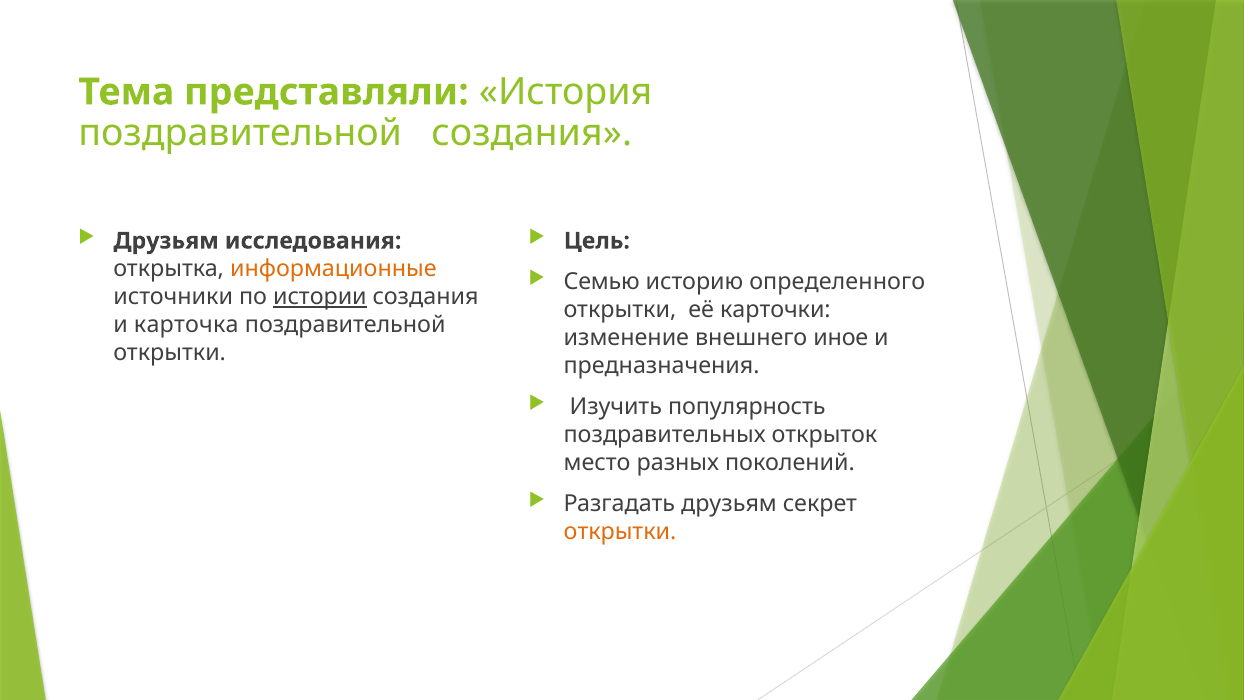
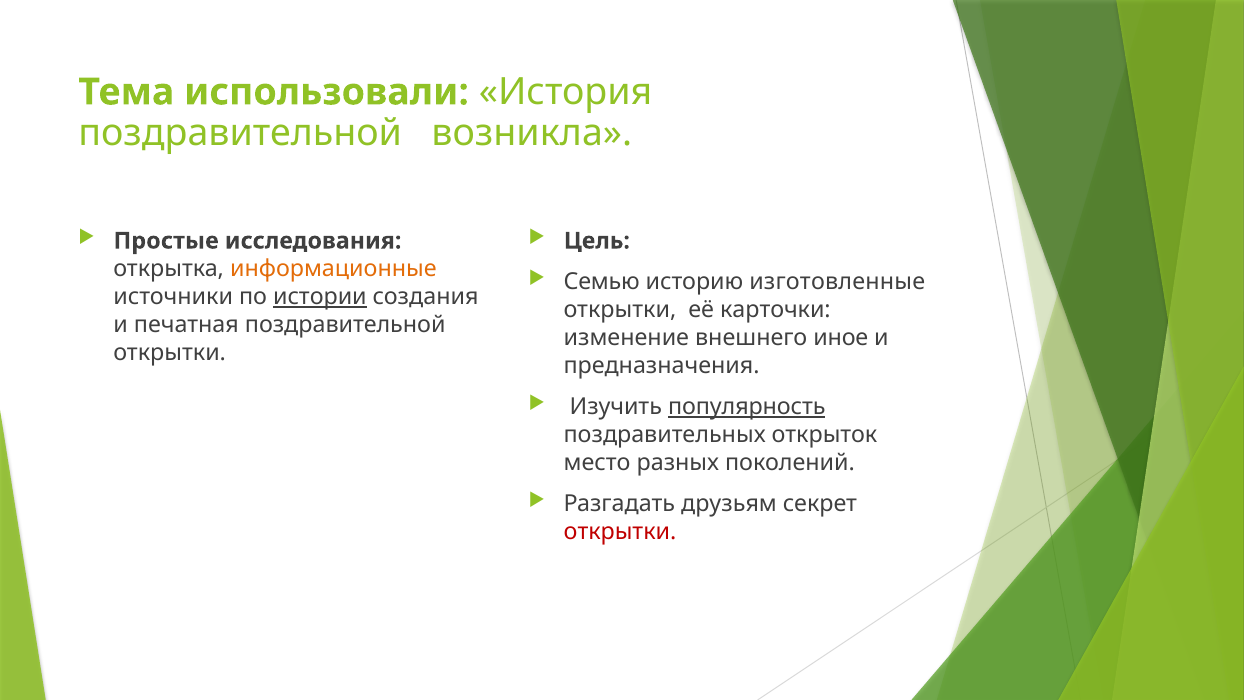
представляли: представляли -> использовали
поздравительной создания: создания -> возникла
Друзьям at (166, 241): Друзьям -> Простые
определенного: определенного -> изготовленные
карточка: карточка -> печатная
популярность underline: none -> present
открытки at (620, 532) colour: orange -> red
